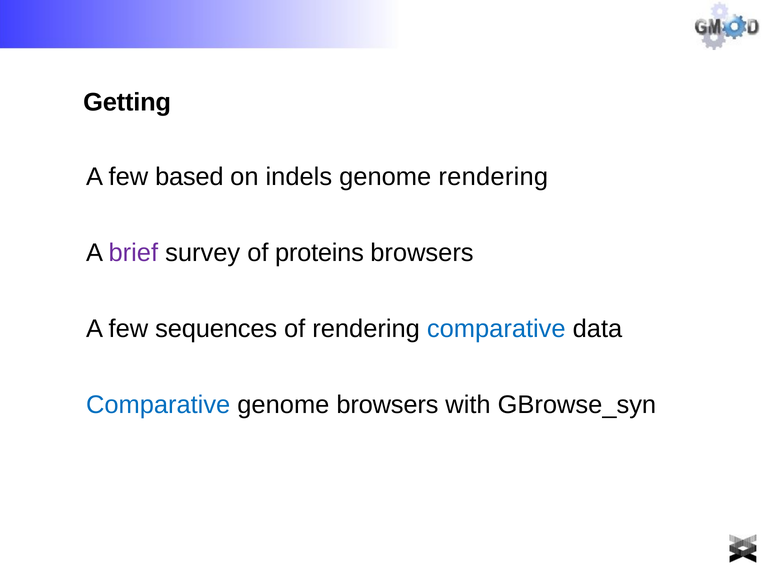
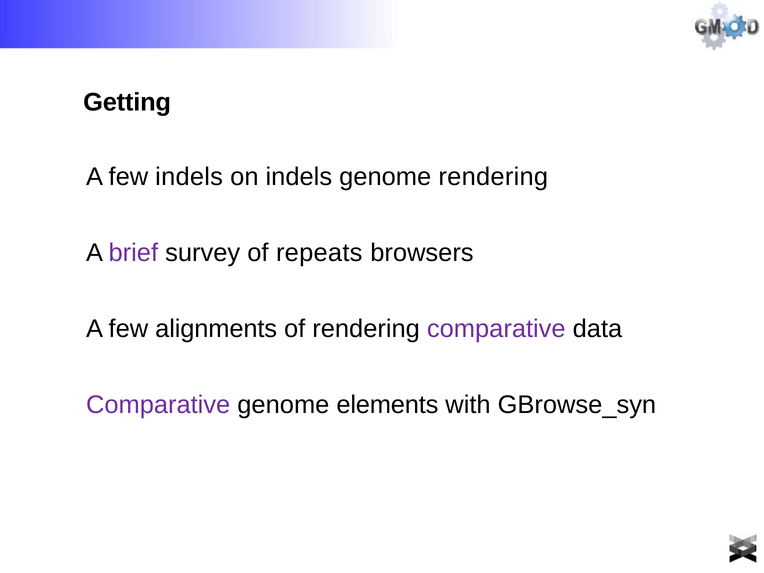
few based: based -> indels
proteins: proteins -> repeats
sequences: sequences -> alignments
comparative at (496, 329) colour: blue -> purple
Comparative at (158, 405) colour: blue -> purple
genome browsers: browsers -> elements
